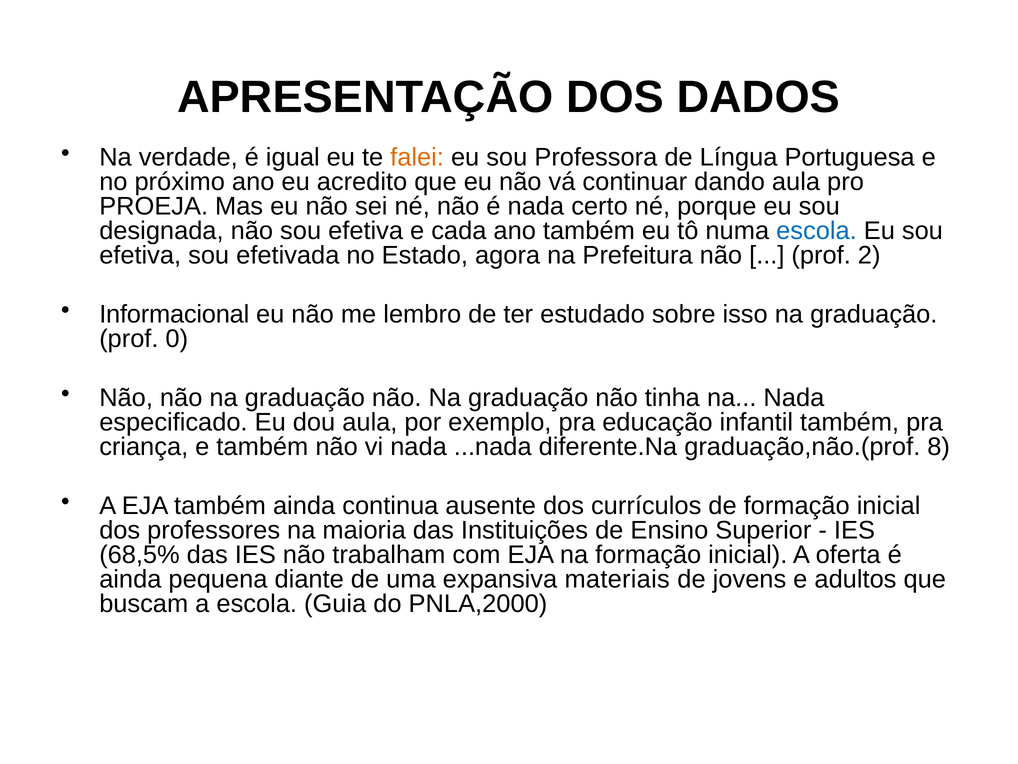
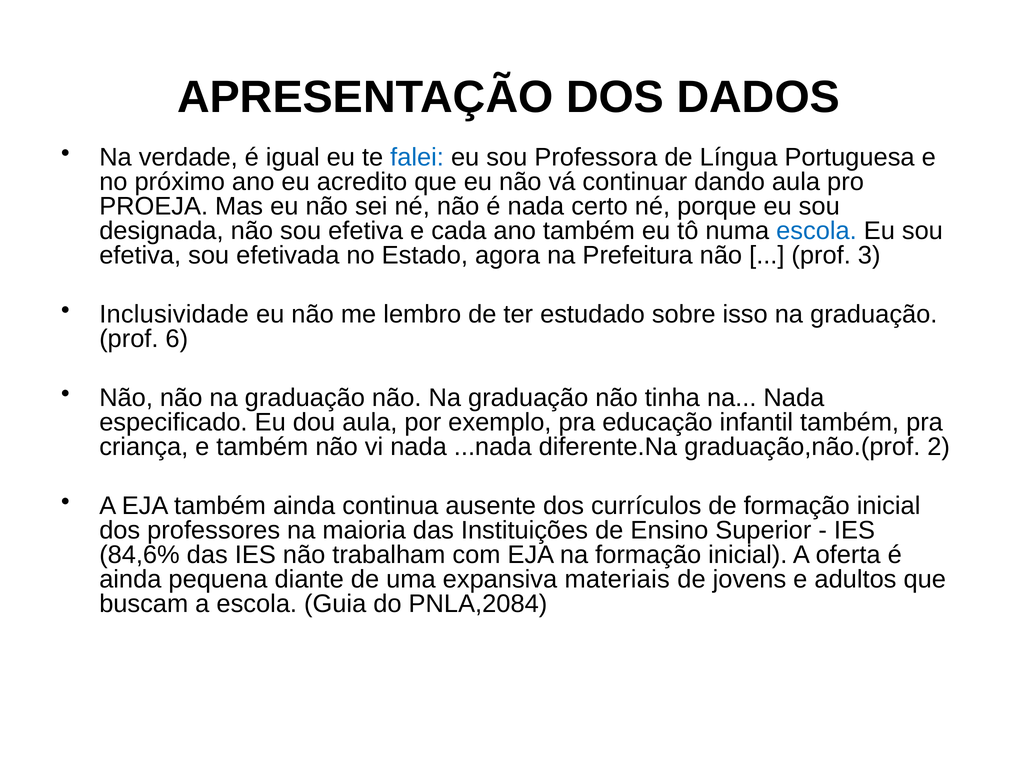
falei colour: orange -> blue
2: 2 -> 3
Informacional: Informacional -> Inclusividade
0: 0 -> 6
8: 8 -> 2
68,5%: 68,5% -> 84,6%
PNLA,2000: PNLA,2000 -> PNLA,2084
